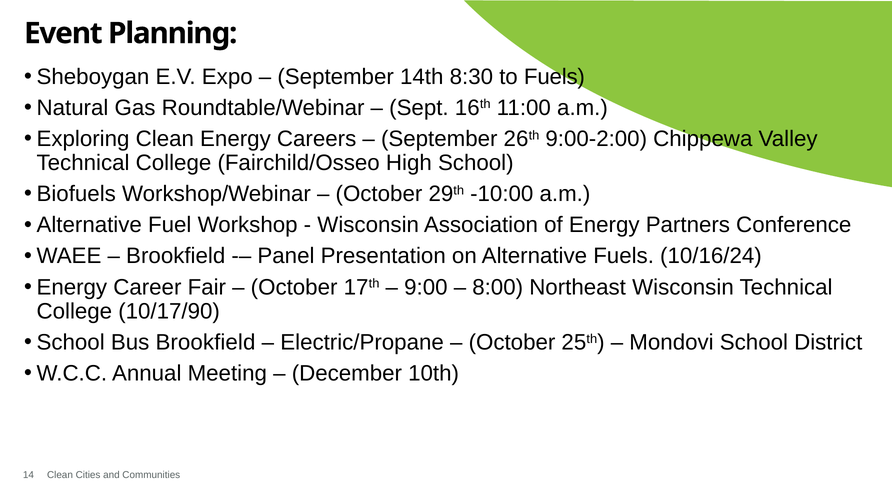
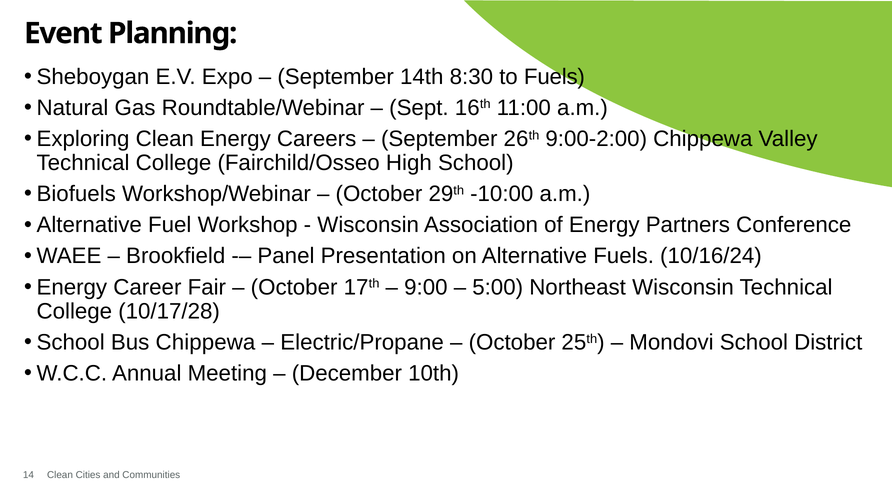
8:00: 8:00 -> 5:00
10/17/90: 10/17/90 -> 10/17/28
Bus Brookfield: Brookfield -> Chippewa
